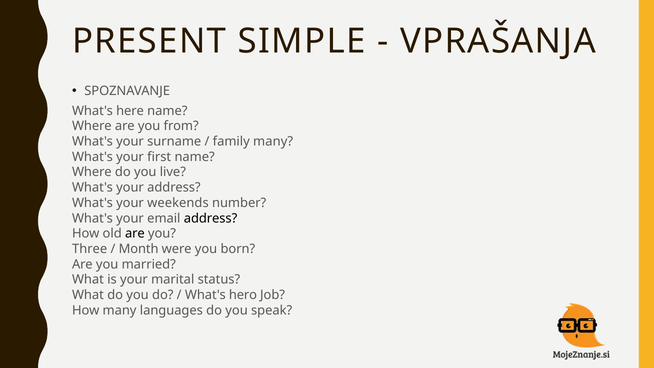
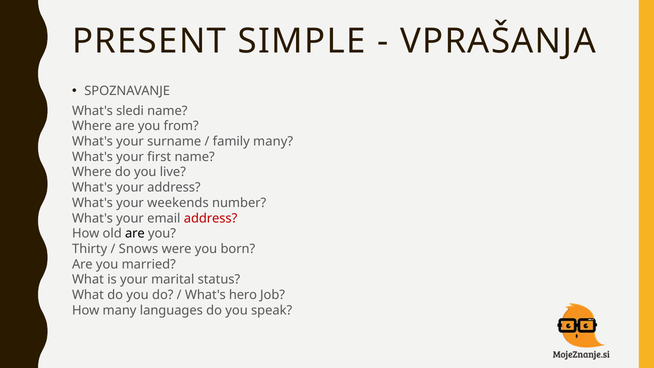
here: here -> sledi
address at (211, 218) colour: black -> red
Three: Three -> Thirty
Month: Month -> Snows
